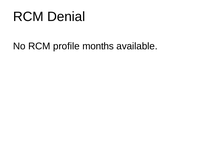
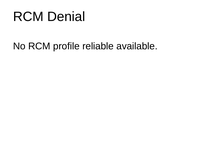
months: months -> reliable
